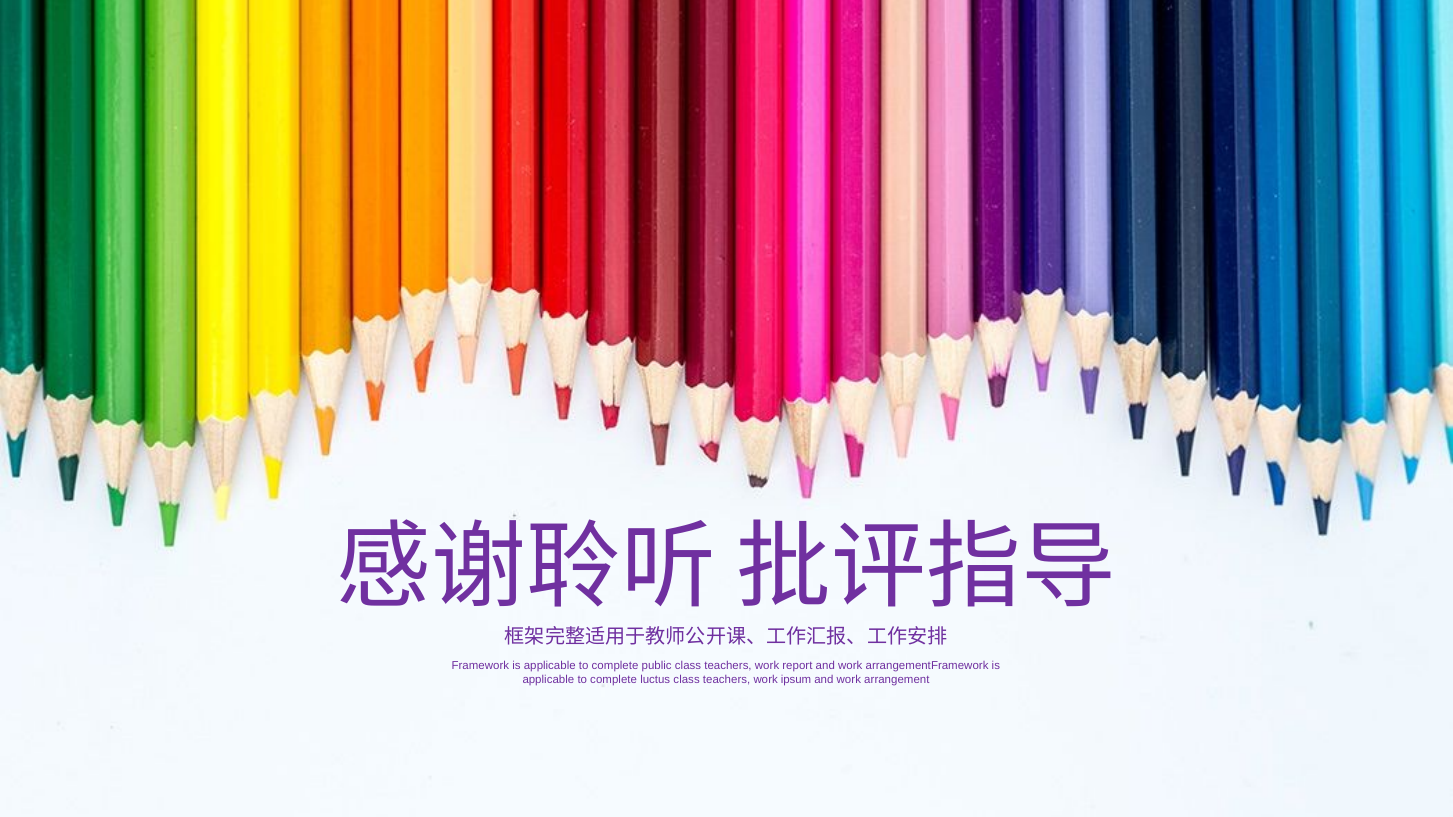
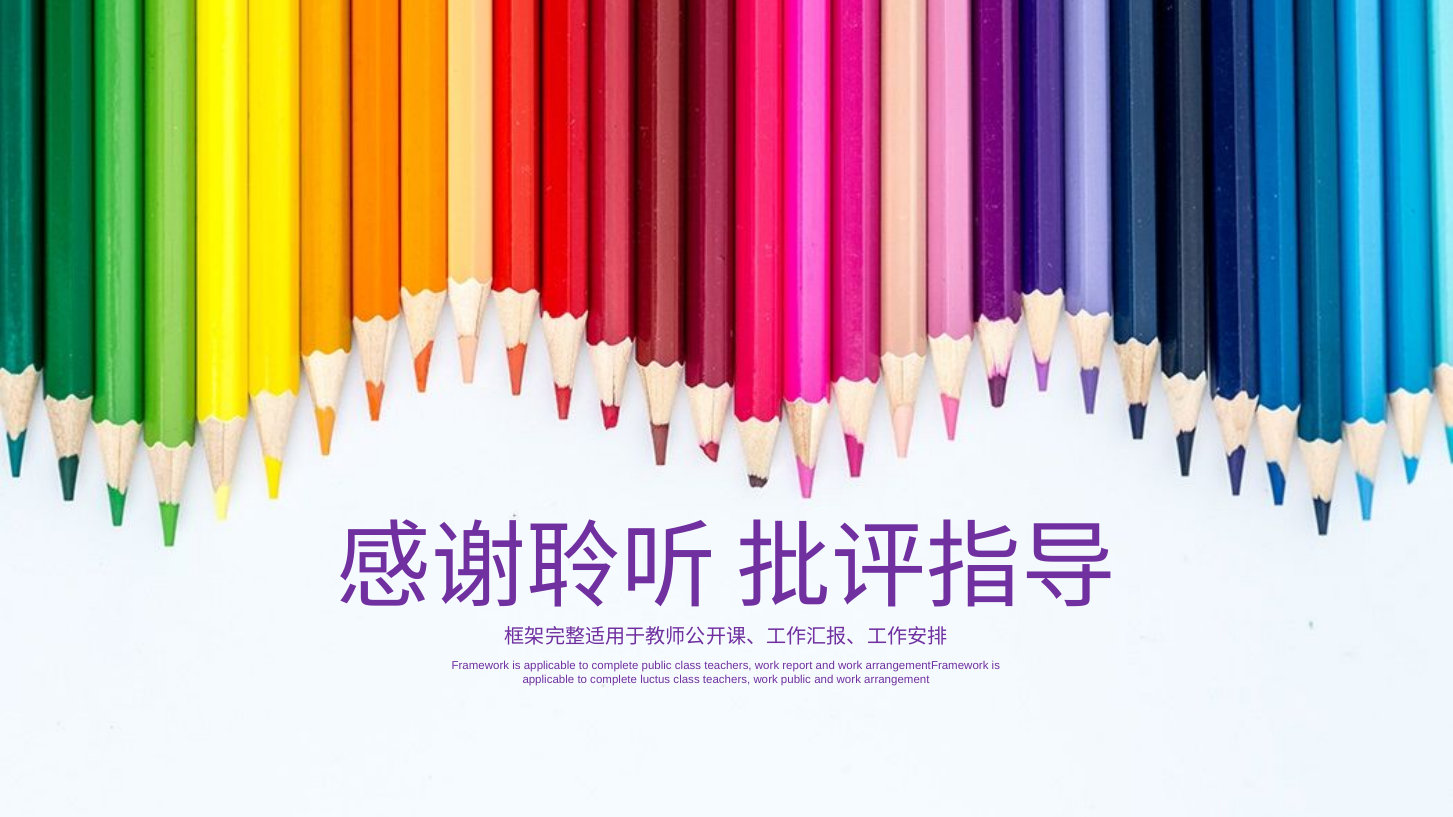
work ipsum: ipsum -> public
